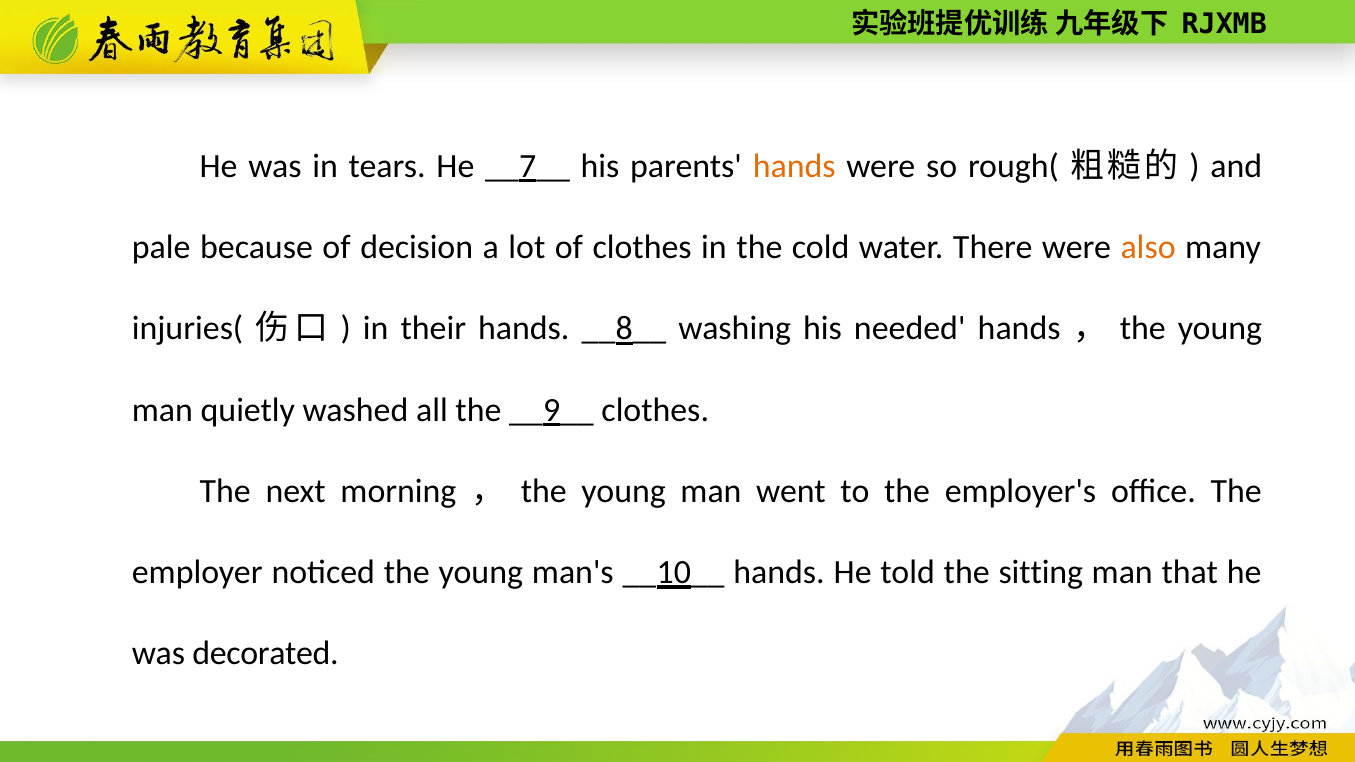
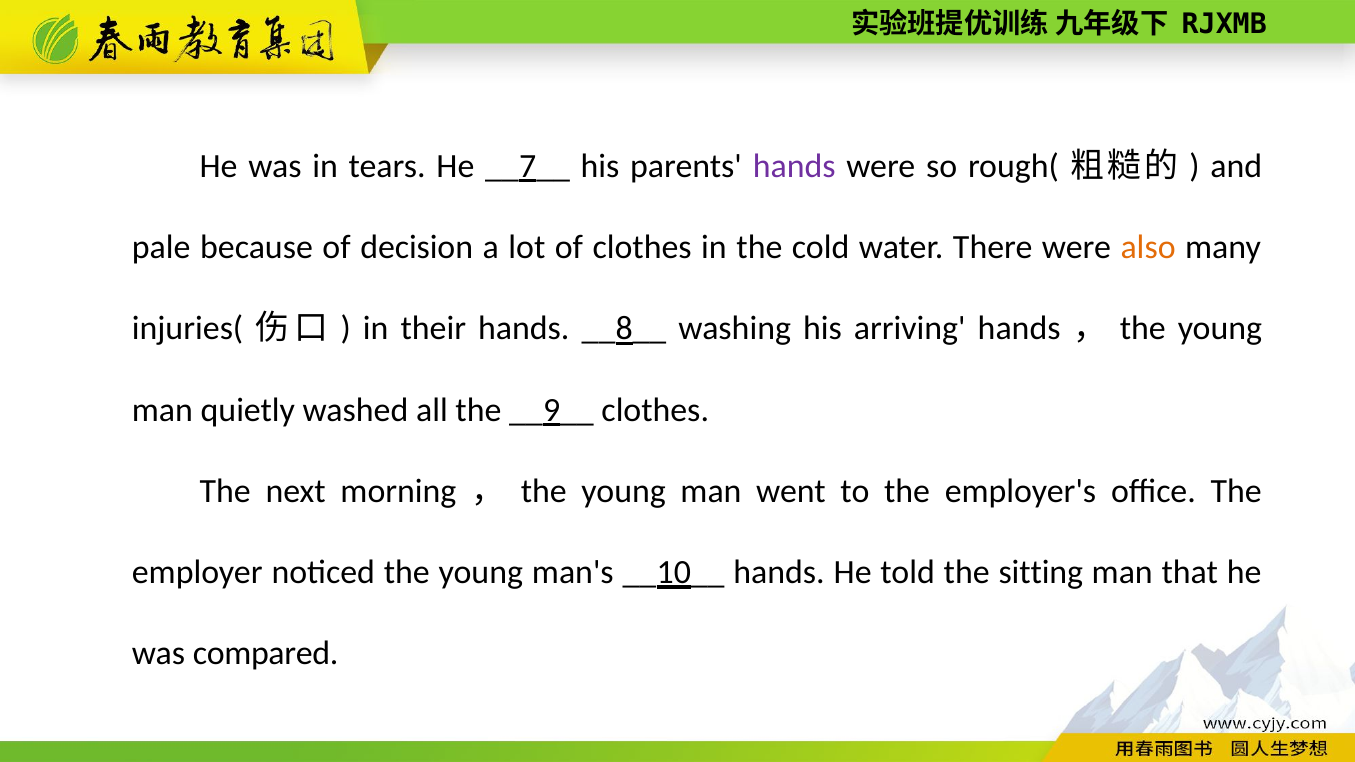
hands at (794, 166) colour: orange -> purple
needed: needed -> arriving
decorated: decorated -> compared
